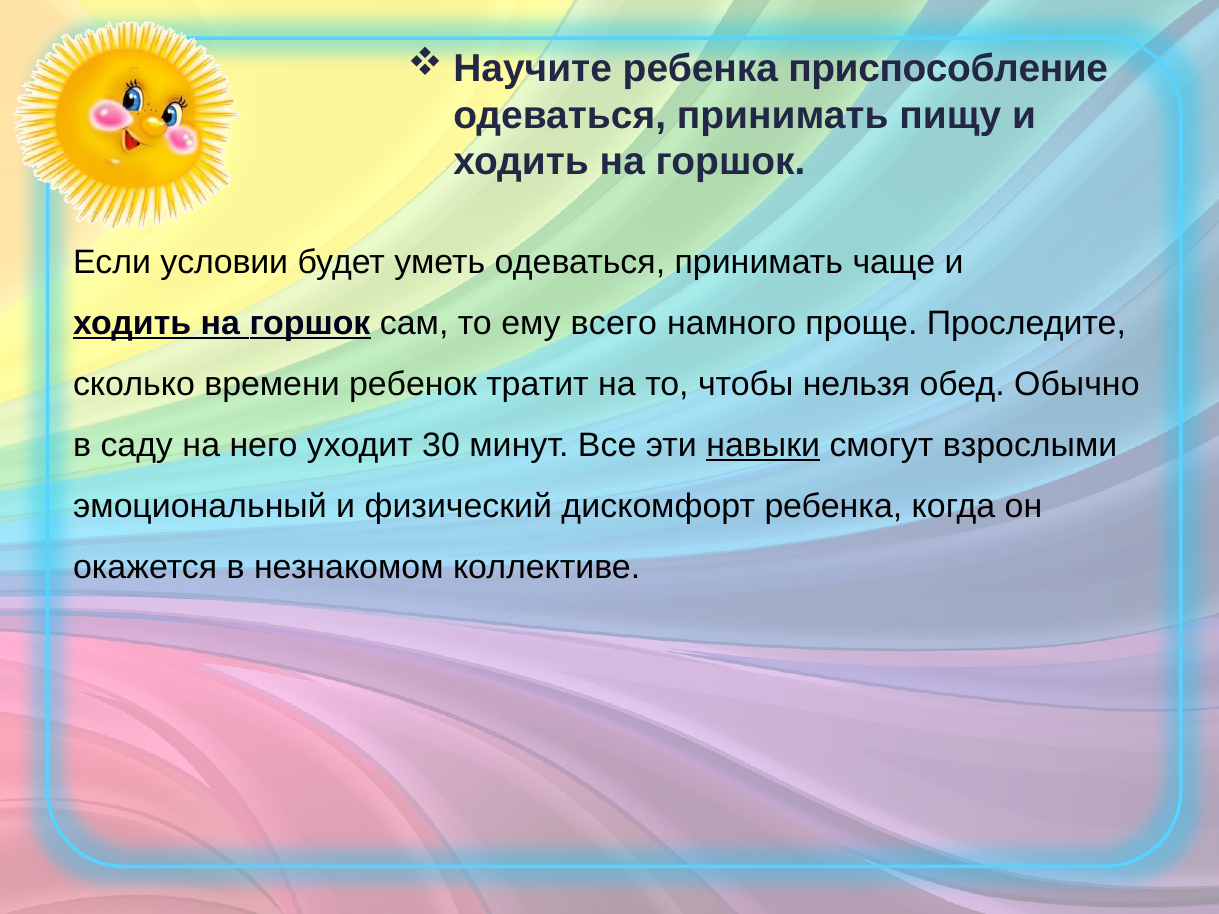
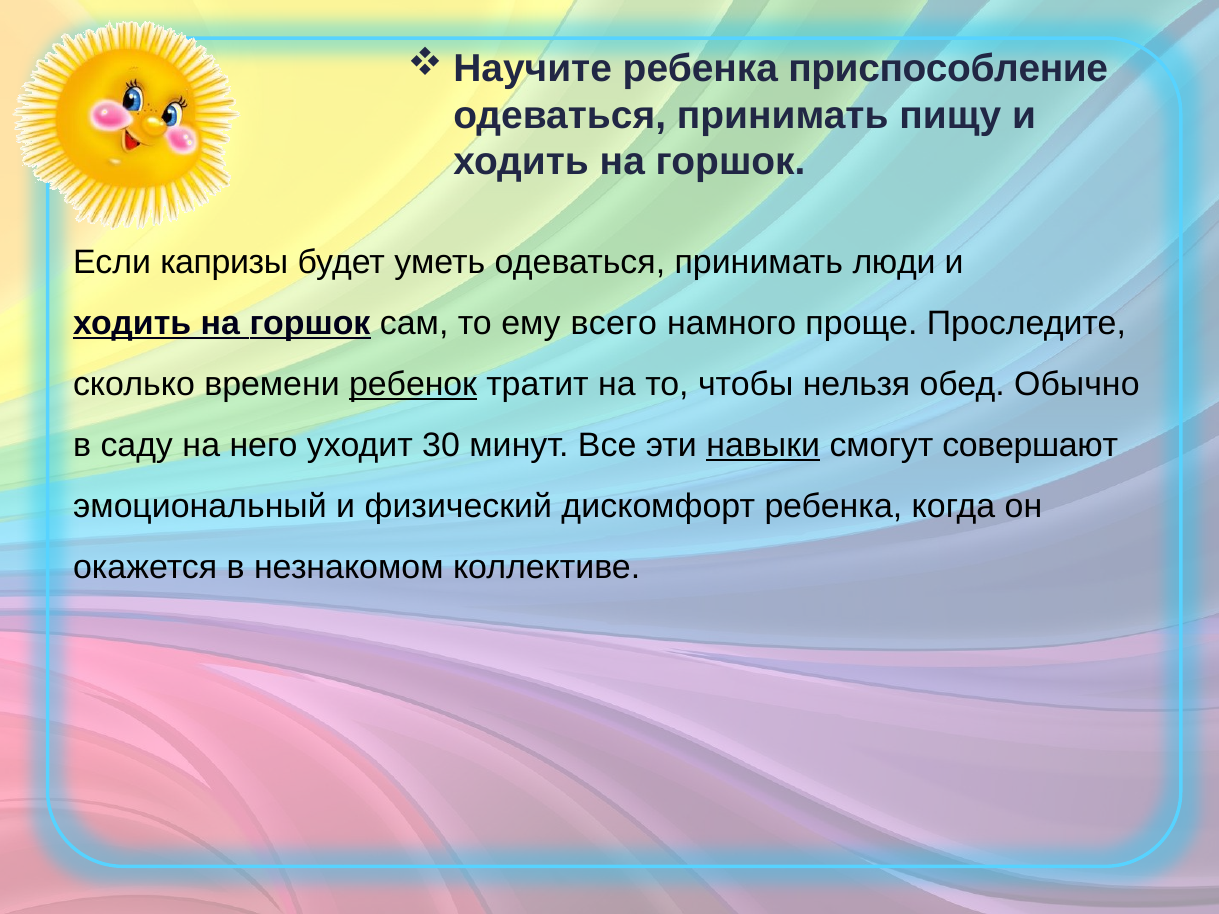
условии: условии -> капризы
чаще: чаще -> люди
ребенок underline: none -> present
взрослыми: взрослыми -> совершают
